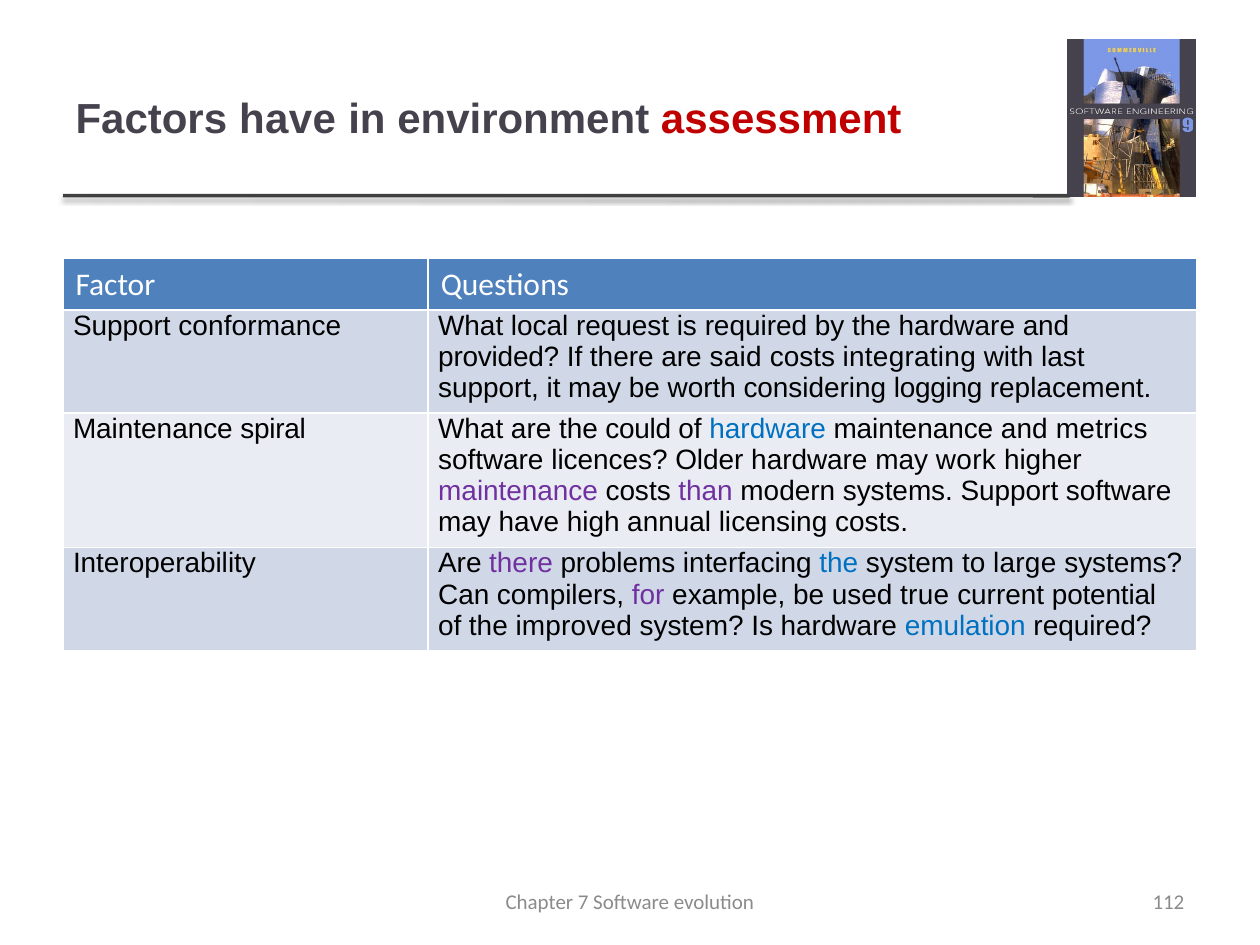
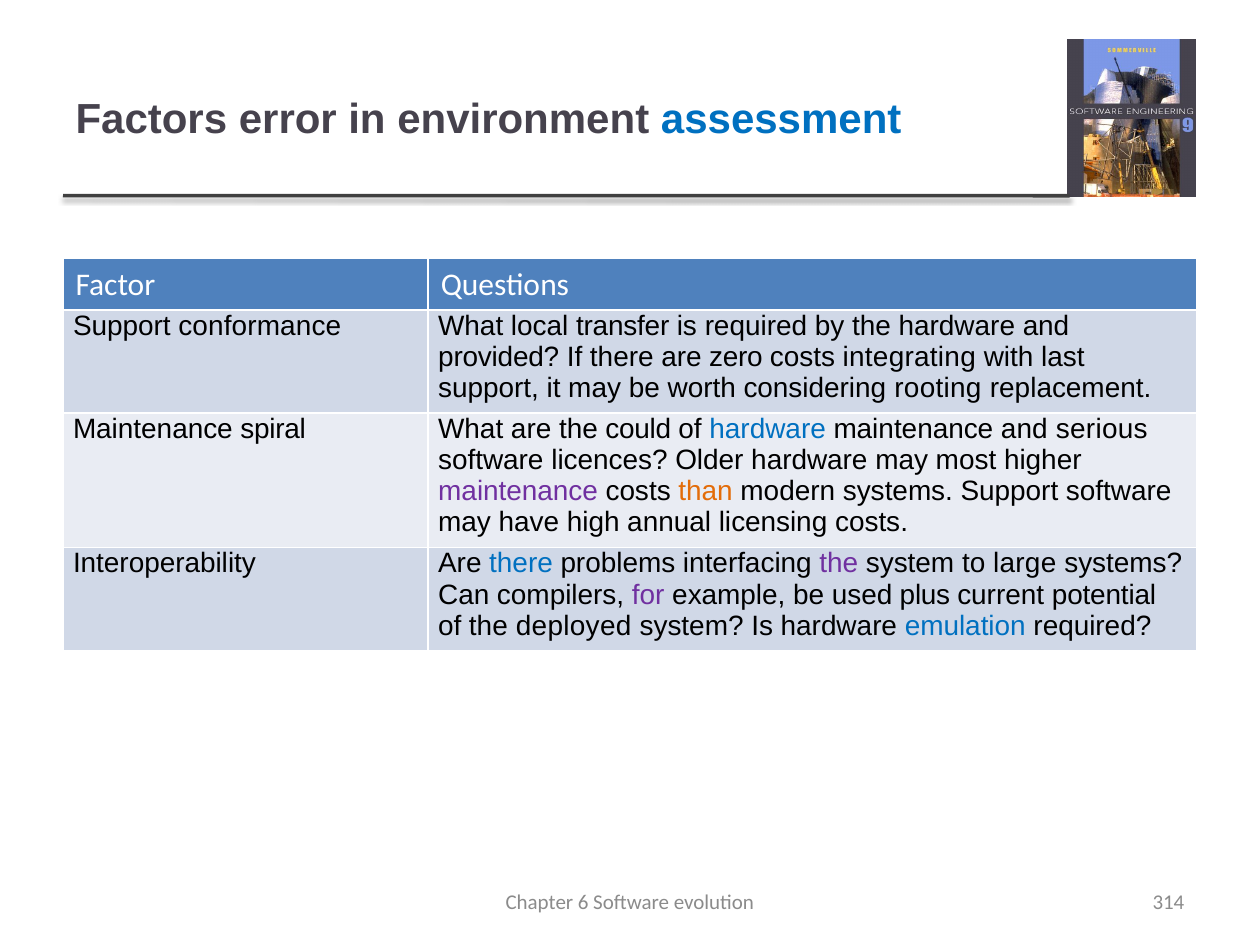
Factors have: have -> error
assessment colour: red -> blue
request: request -> transfer
said: said -> zero
logging: logging -> rooting
metrics: metrics -> serious
work: work -> most
than colour: purple -> orange
there at (521, 564) colour: purple -> blue
the at (839, 564) colour: blue -> purple
true: true -> plus
improved: improved -> deployed
7: 7 -> 6
112: 112 -> 314
